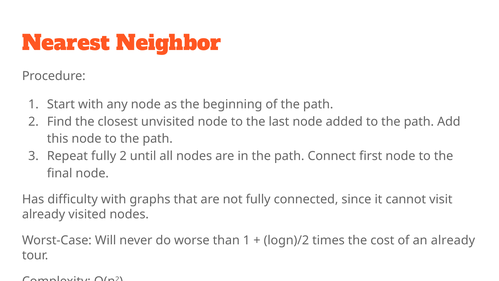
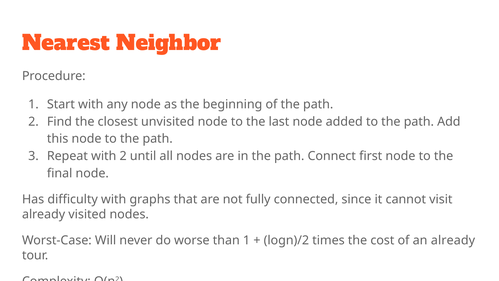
Repeat fully: fully -> with
